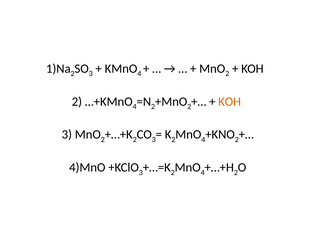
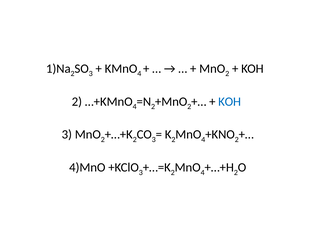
KOH at (230, 102) colour: orange -> blue
